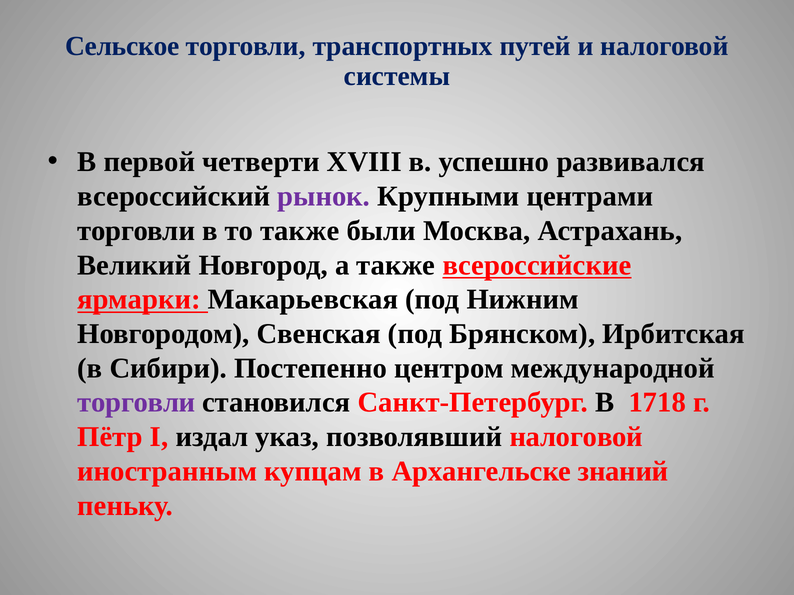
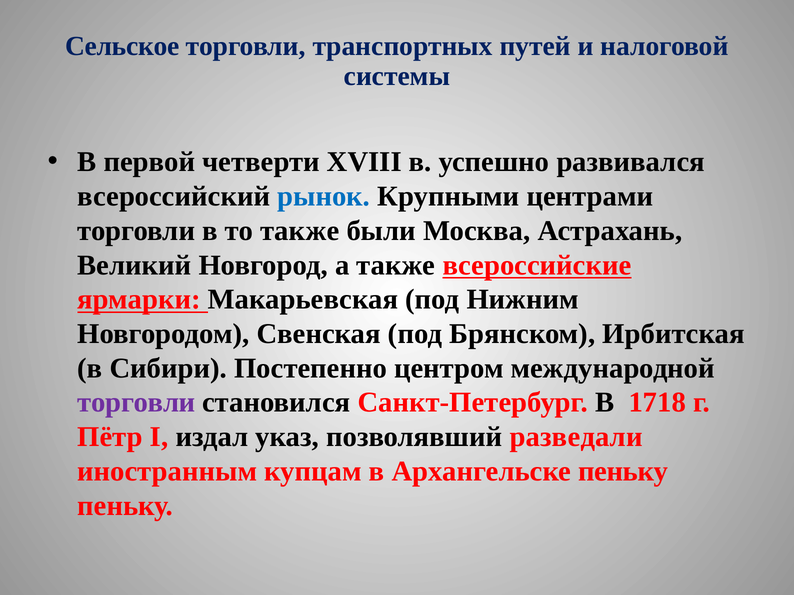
рынок colour: purple -> blue
позволявший налоговой: налоговой -> разведали
Архангельске знаний: знаний -> пеньку
